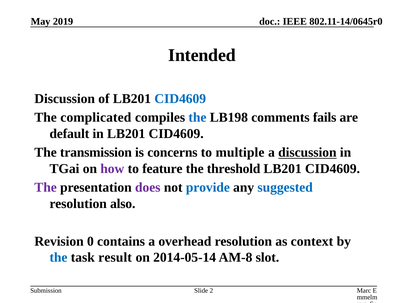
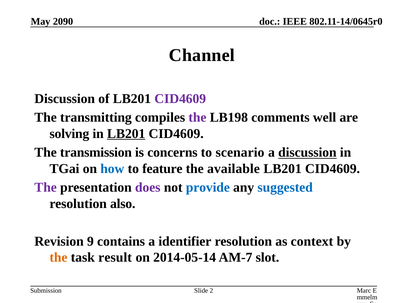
2019: 2019 -> 2090
Intended: Intended -> Channel
CID4609 at (180, 99) colour: blue -> purple
complicated: complicated -> transmitting
the at (197, 117) colour: blue -> purple
fails: fails -> well
default: default -> solving
LB201 at (126, 134) underline: none -> present
multiple: multiple -> scenario
how colour: purple -> blue
threshold: threshold -> available
0: 0 -> 9
overhead: overhead -> identifier
the at (58, 257) colour: blue -> orange
AM-8: AM-8 -> AM-7
